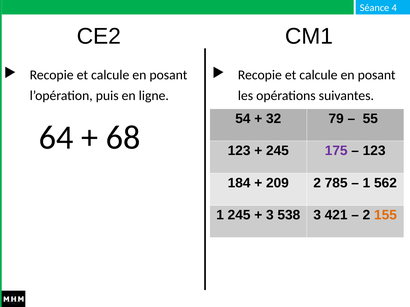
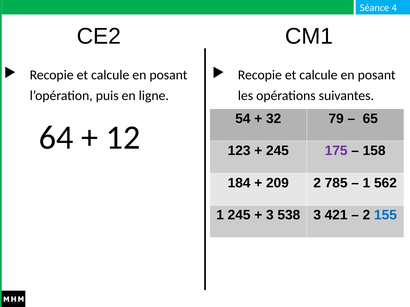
55: 55 -> 65
68: 68 -> 12
123 at (374, 151): 123 -> 158
155 colour: orange -> blue
